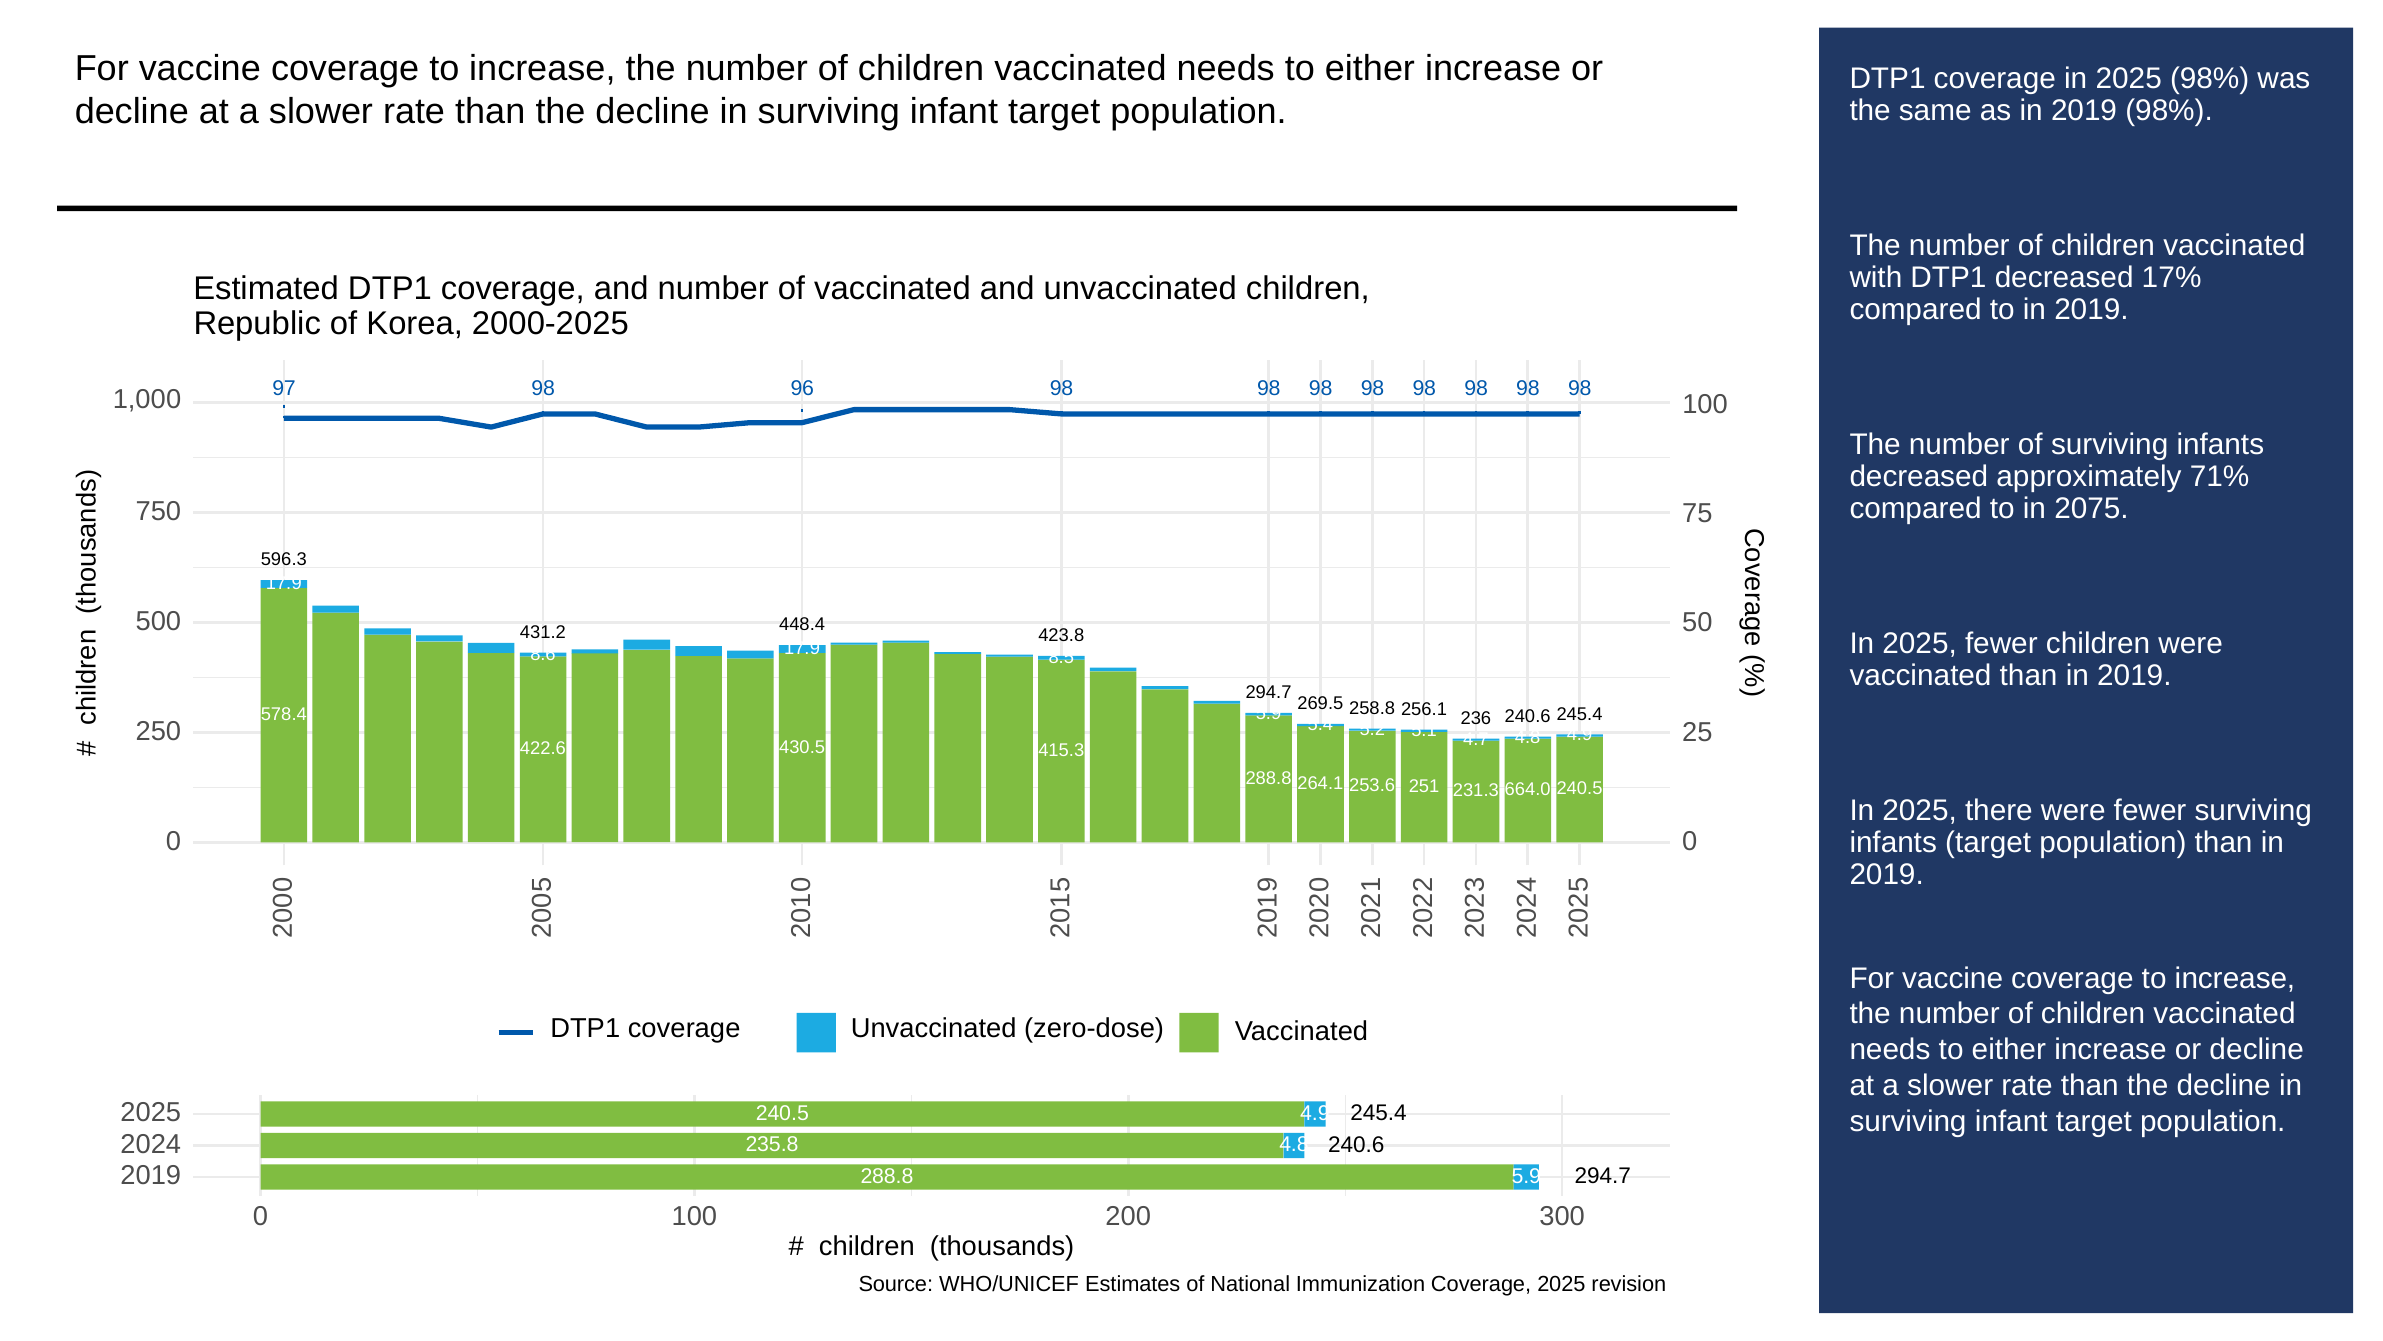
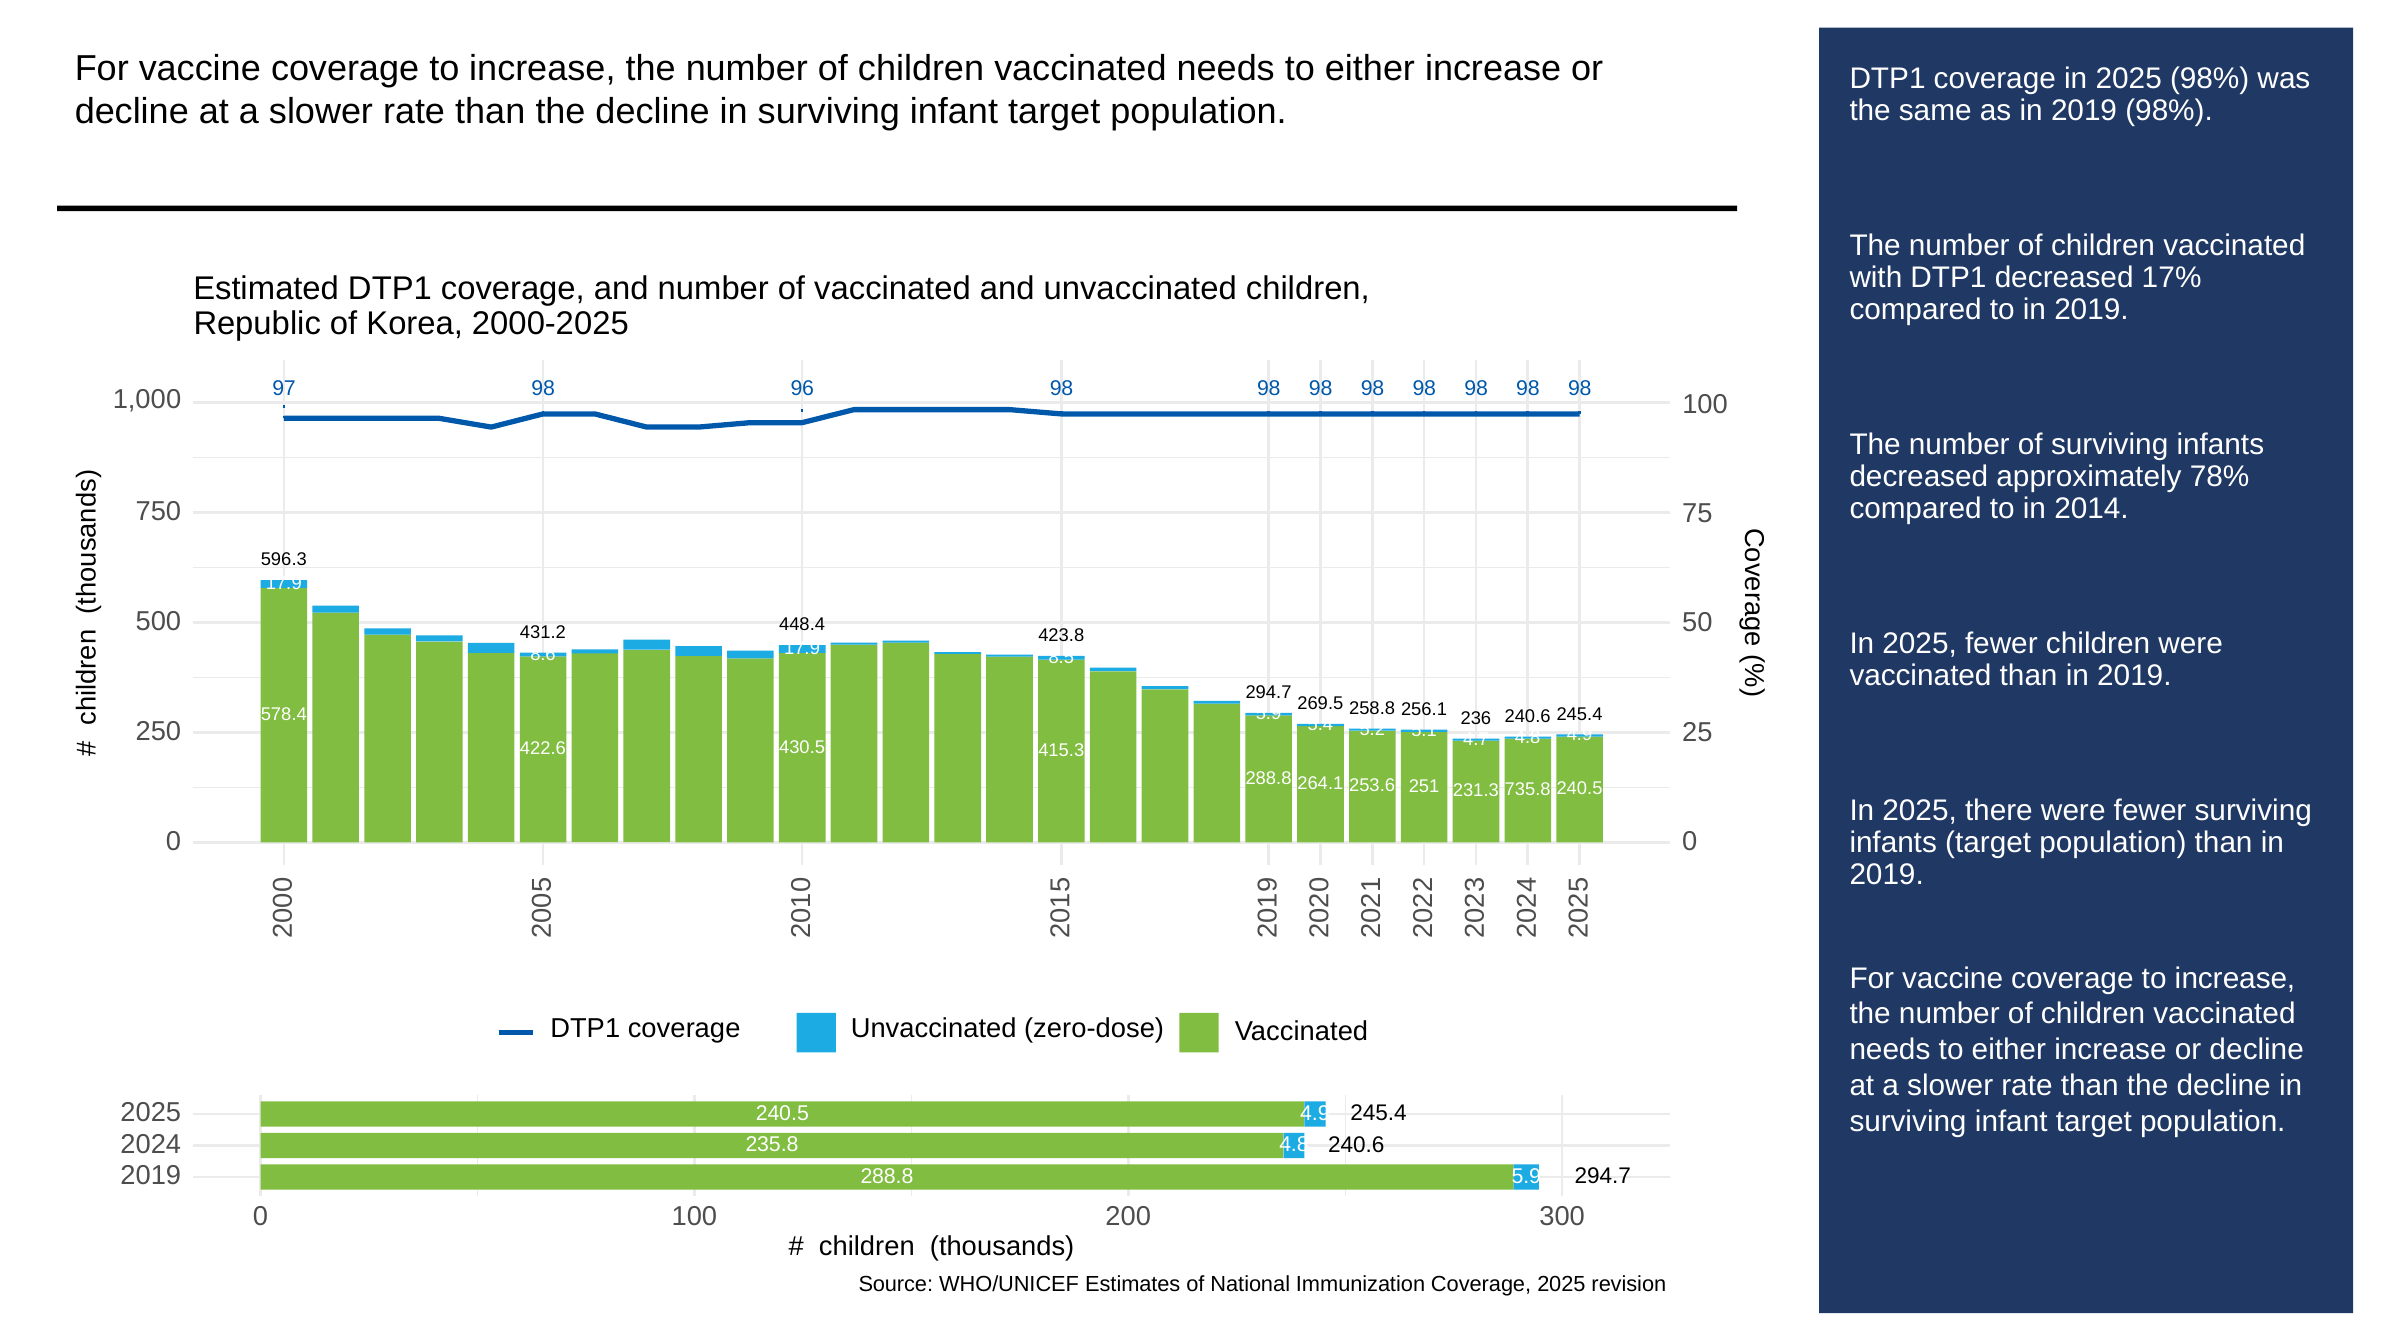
71%: 71% -> 78%
2075: 2075 -> 2014
664.0: 664.0 -> 735.8
